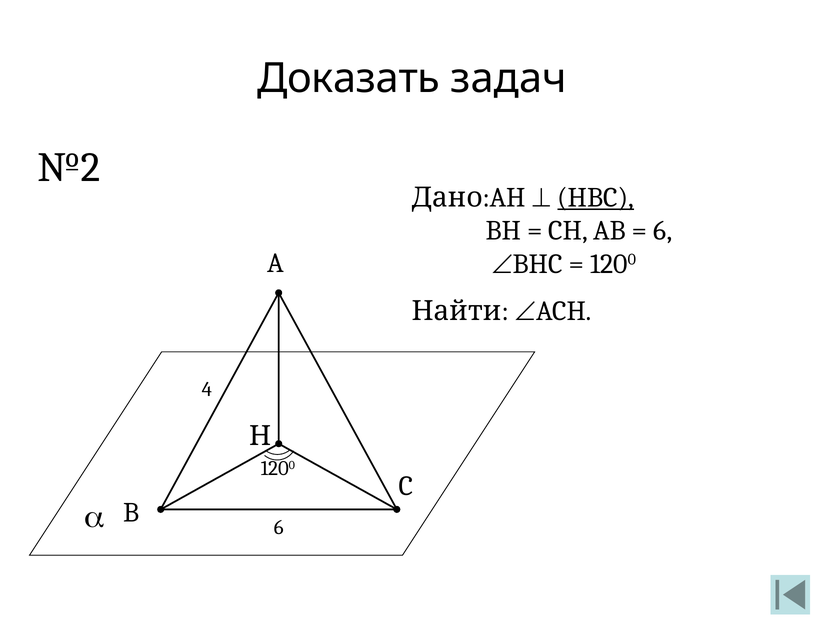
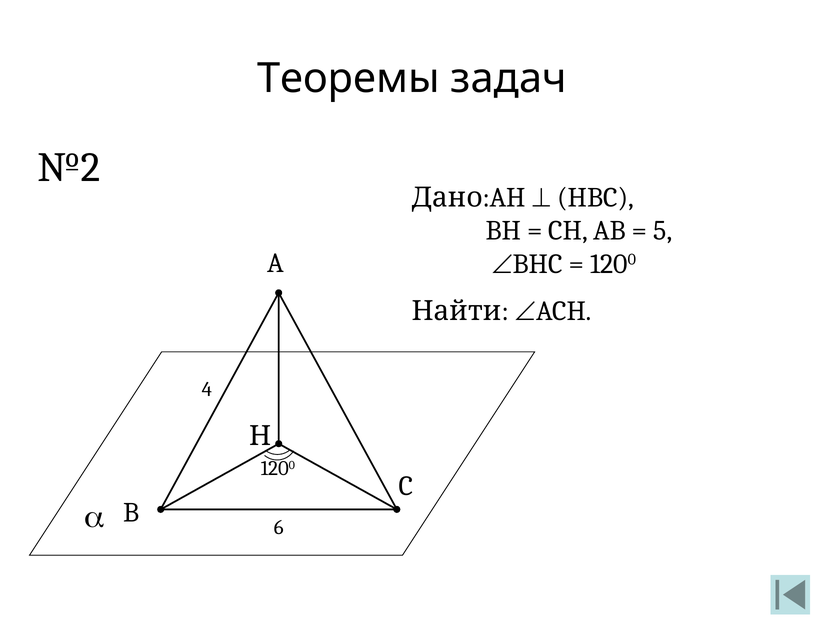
Доказать: Доказать -> Теоремы
HBC underline: present -> none
6 at (663, 231): 6 -> 5
